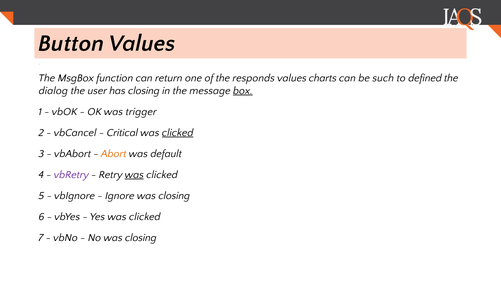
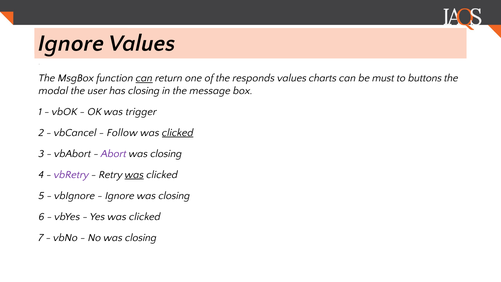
Button at (71, 43): Button -> Ignore
can at (144, 78) underline: none -> present
such: such -> must
defined: defined -> buttons
dialog: dialog -> modal
box underline: present -> none
Critical: Critical -> Follow
Abort colour: orange -> purple
default at (166, 154): default -> closing
